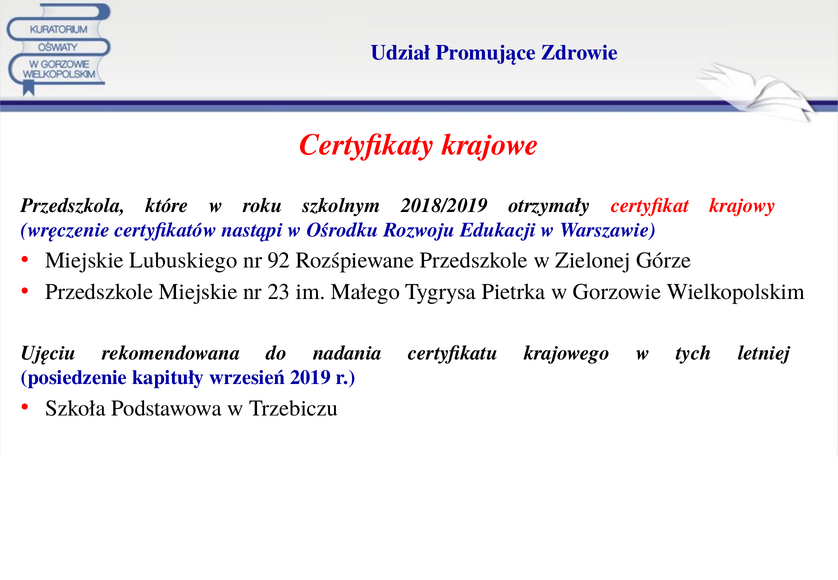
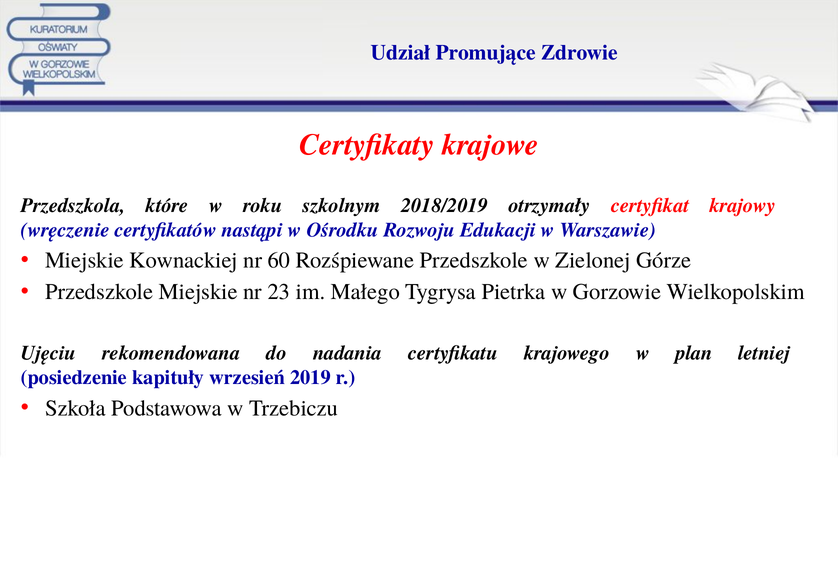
Lubuskiego: Lubuskiego -> Kownackiej
92: 92 -> 60
tych: tych -> plan
